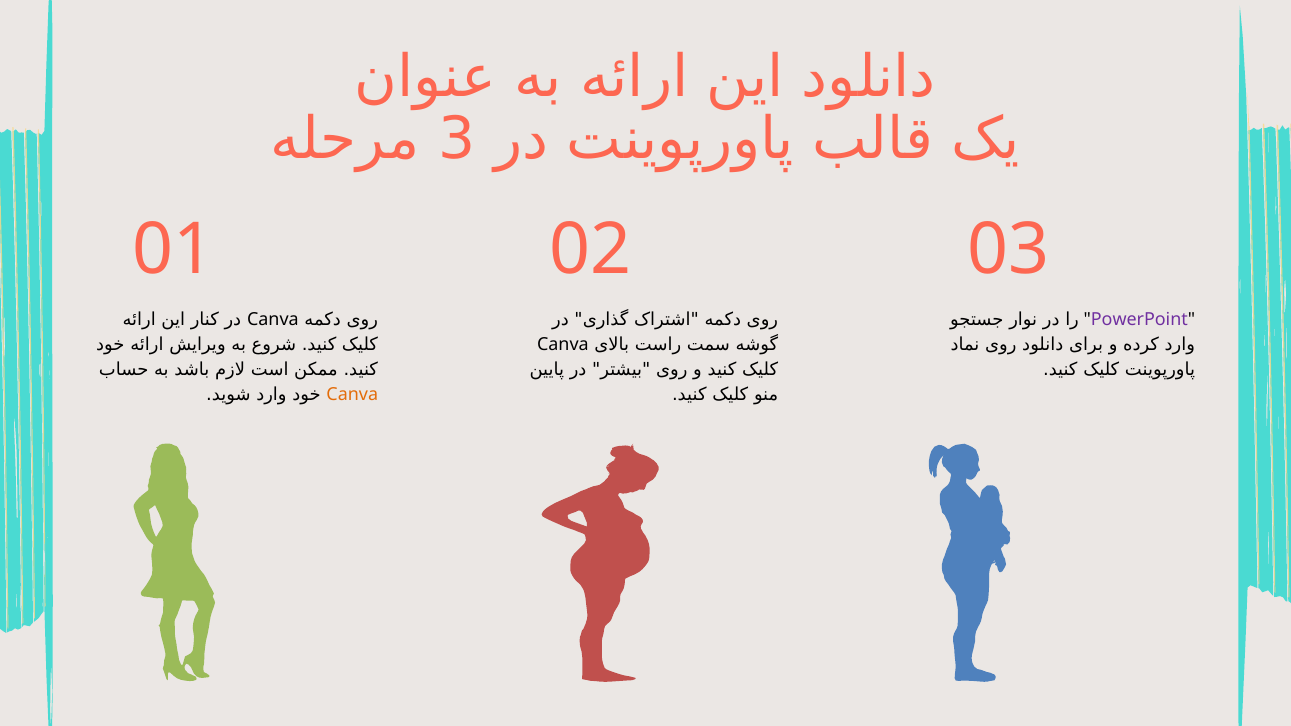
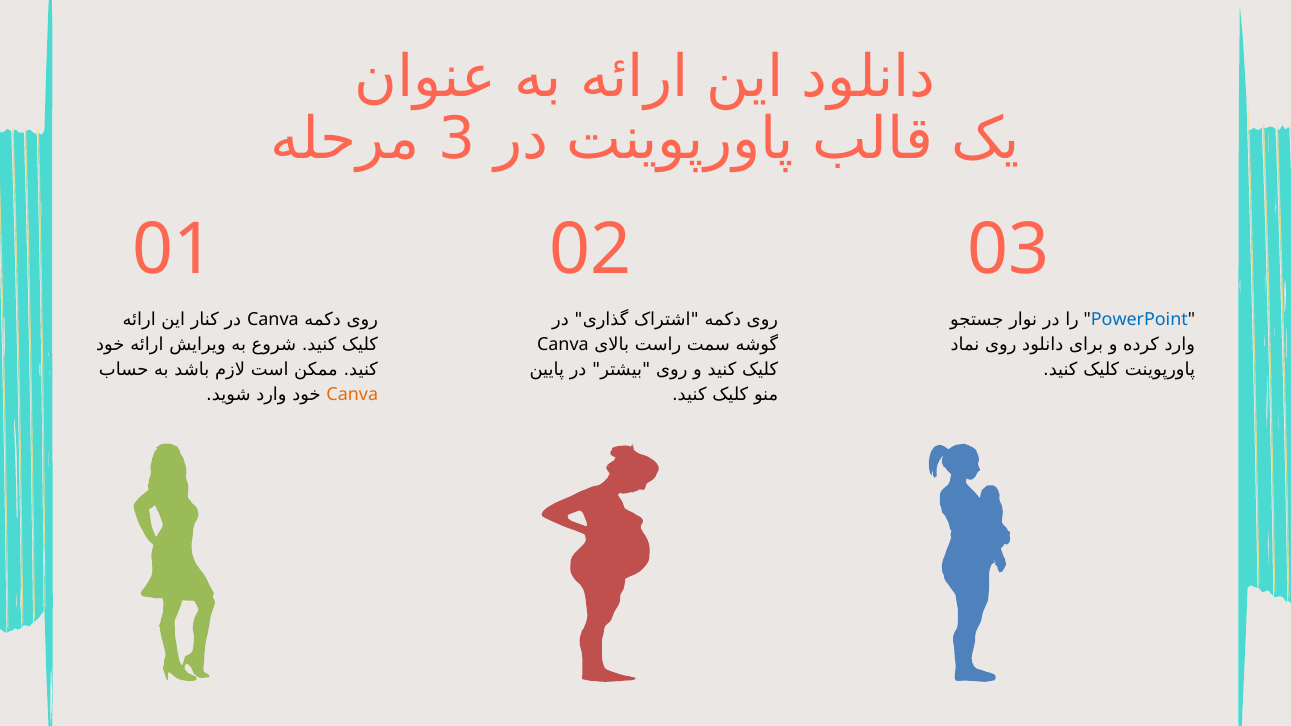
PowerPoint colour: purple -> blue
